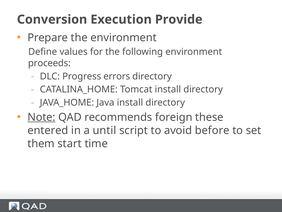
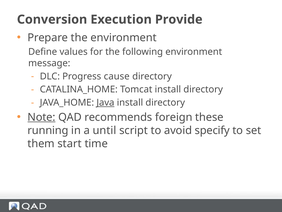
proceeds: proceeds -> message
errors: errors -> cause
Java underline: none -> present
entered: entered -> running
before: before -> specify
